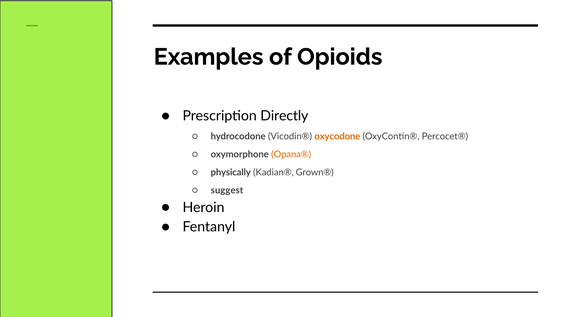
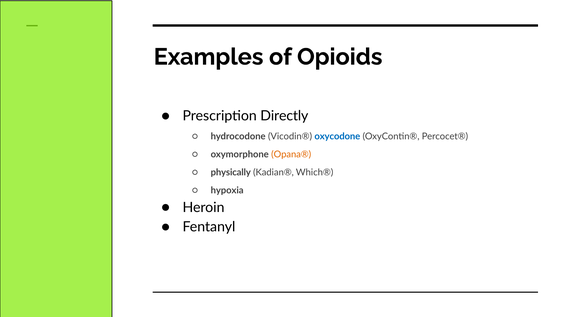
oxycodone colour: orange -> blue
Grown®: Grown® -> Which®
suggest: suggest -> hypoxia
